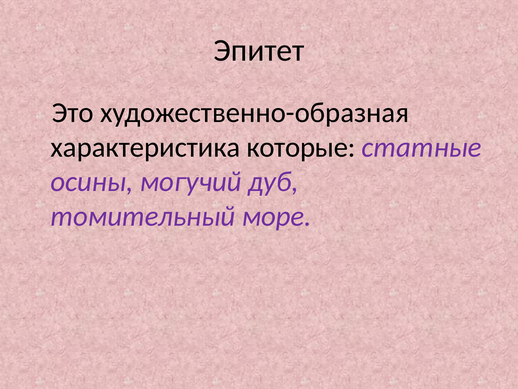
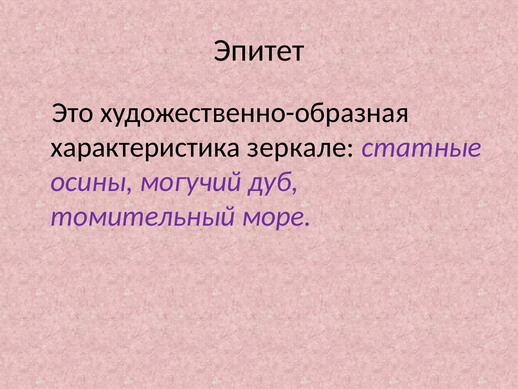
которые: которые -> зеркале
